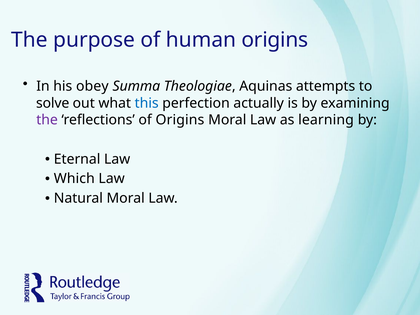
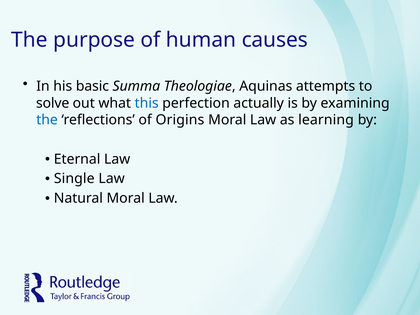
human origins: origins -> causes
obey: obey -> basic
the at (47, 120) colour: purple -> blue
Which: Which -> Single
